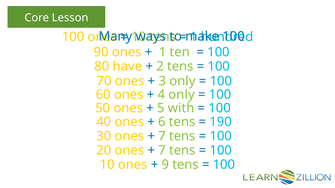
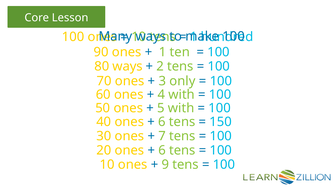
80 have: have -> ways
4 only: only -> with
190: 190 -> 150
7 at (162, 151): 7 -> 6
